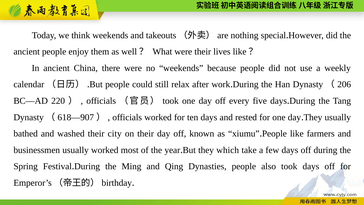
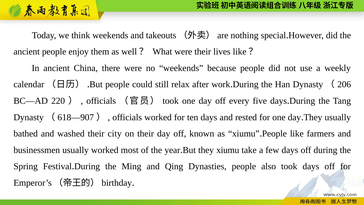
they which: which -> xiumu
